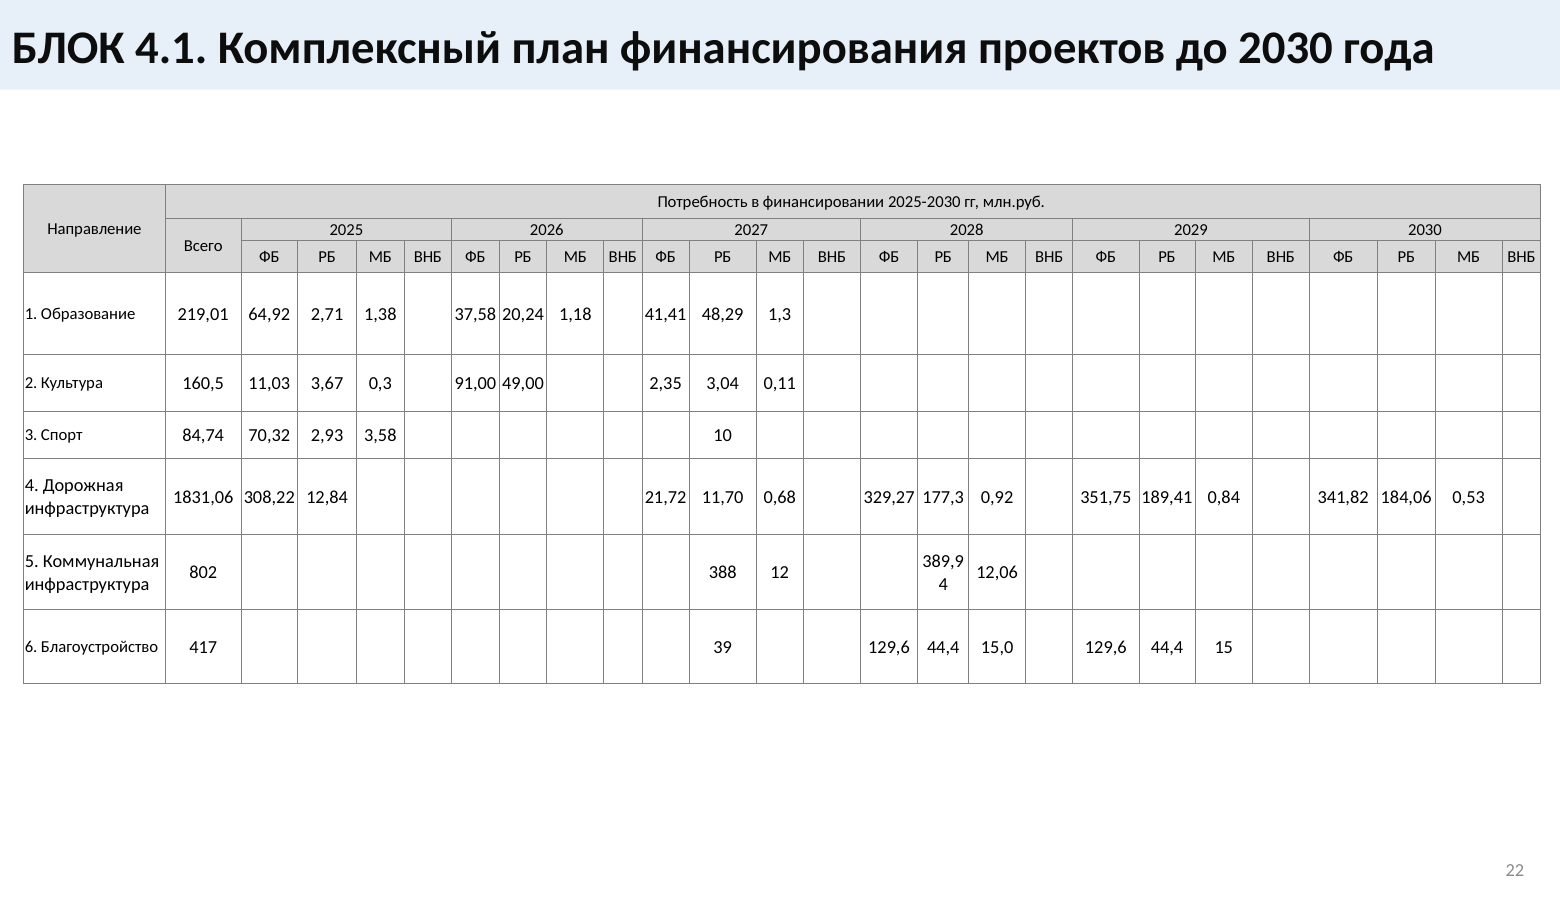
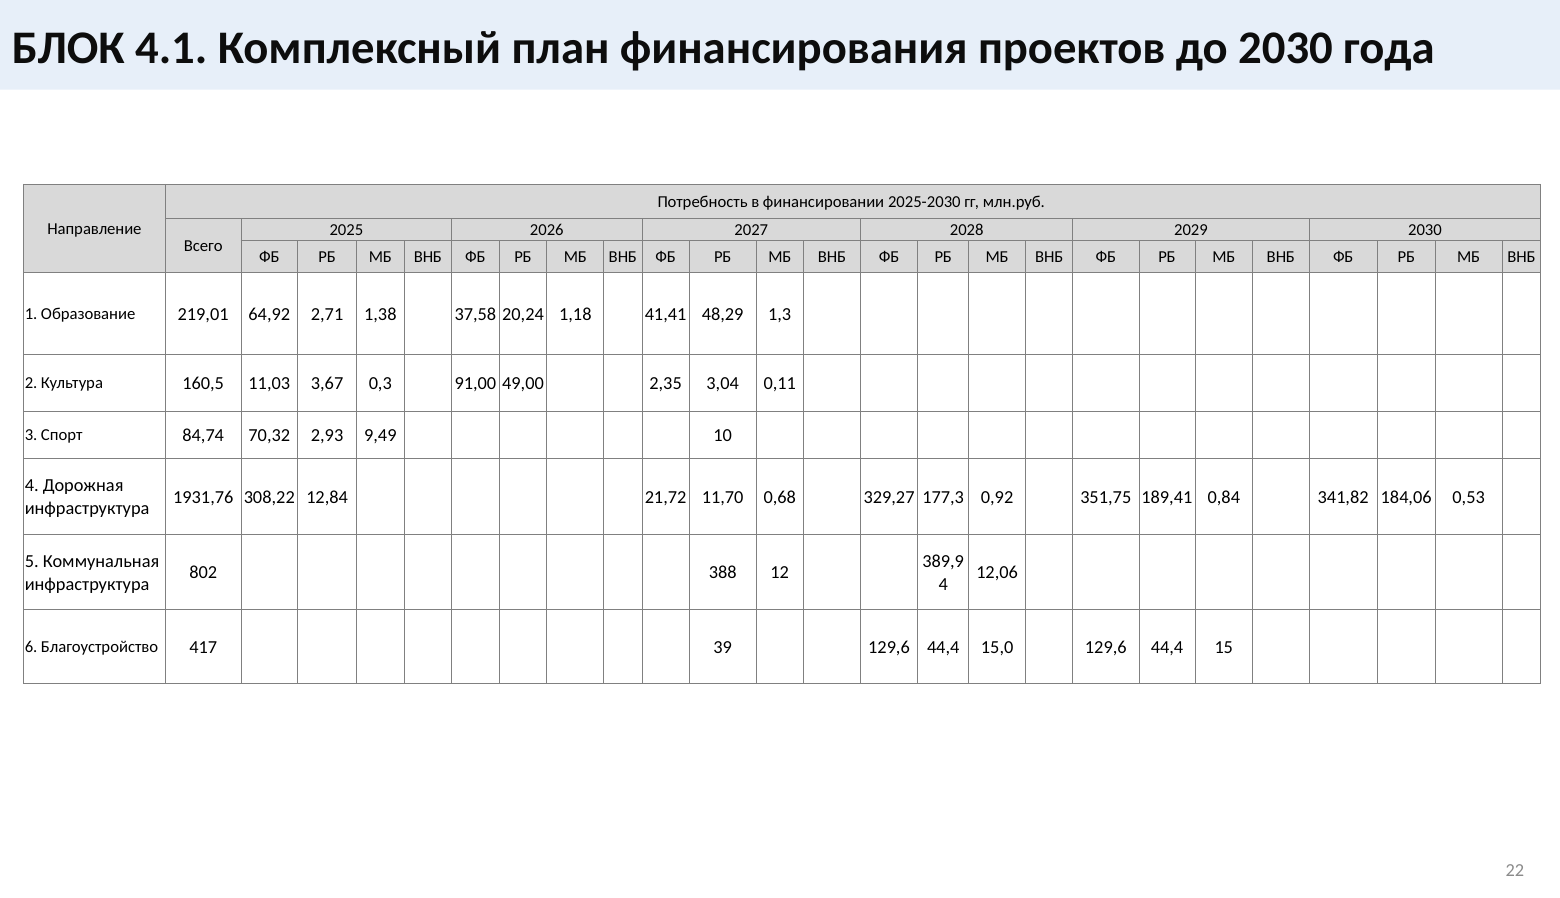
3,58: 3,58 -> 9,49
1831,06: 1831,06 -> 1931,76
